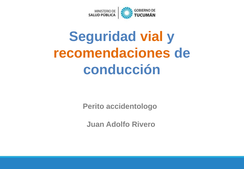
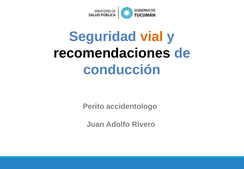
recomendaciones colour: orange -> black
